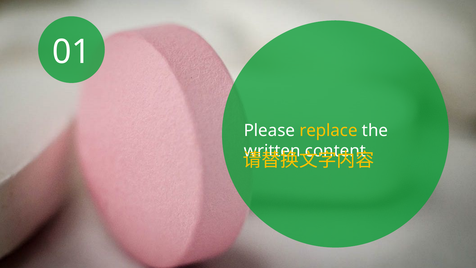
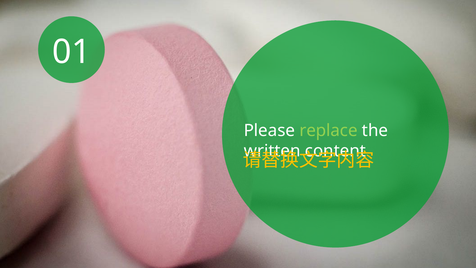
replace colour: yellow -> light green
